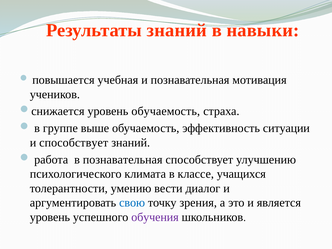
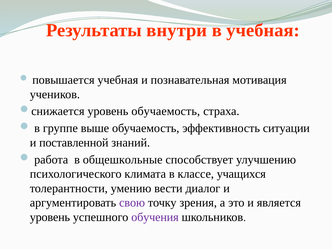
Результаты знаний: знаний -> внутри
в навыки: навыки -> учебная
и способствует: способствует -> поставленной
в познавательная: познавательная -> общешкольные
свою colour: blue -> purple
